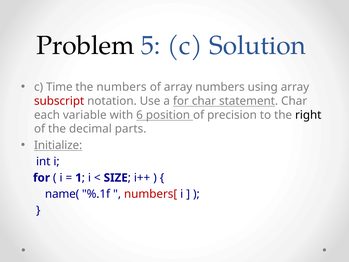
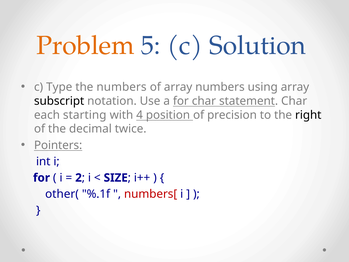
Problem colour: black -> orange
Time: Time -> Type
subscript colour: red -> black
variable: variable -> starting
6: 6 -> 4
parts: parts -> twice
Initialize: Initialize -> Pointers
1: 1 -> 2
name(: name( -> other(
